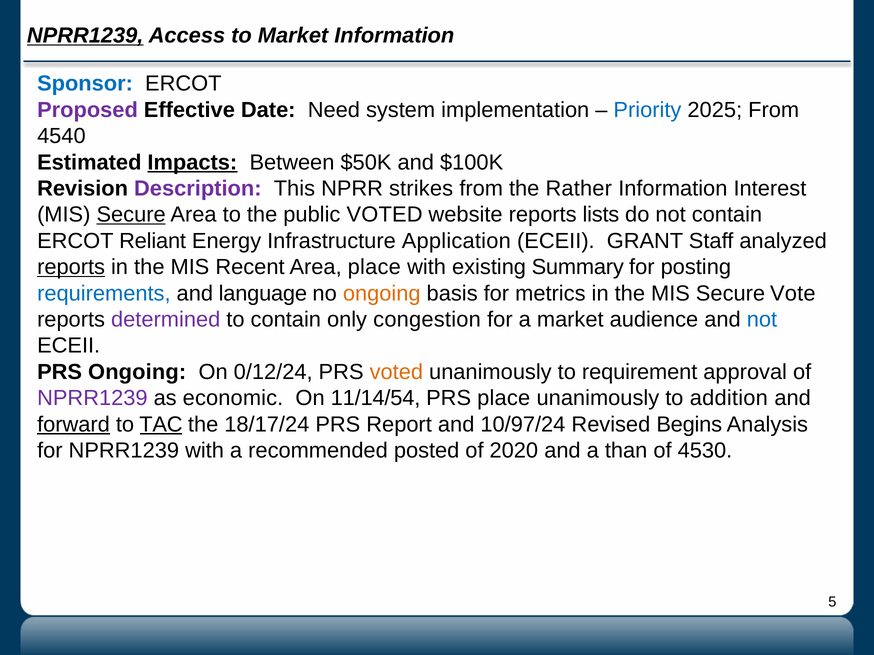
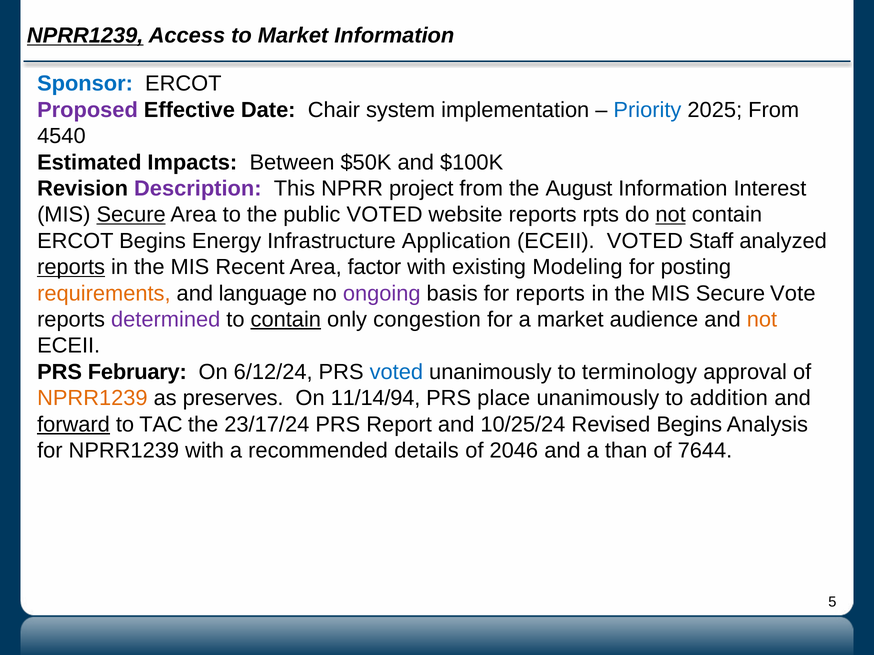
Need: Need -> Chair
Impacts underline: present -> none
strikes: strikes -> project
Rather: Rather -> August
lists: lists -> rpts
not at (671, 215) underline: none -> present
ERCOT Reliant: Reliant -> Begins
ECEII GRANT: GRANT -> VOTED
Area place: place -> factor
Summary: Summary -> Modeling
requirements colour: blue -> orange
ongoing at (382, 294) colour: orange -> purple
for metrics: metrics -> reports
contain at (286, 320) underline: none -> present
not at (762, 320) colour: blue -> orange
PRS Ongoing: Ongoing -> February
0/12/24: 0/12/24 -> 6/12/24
voted at (396, 372) colour: orange -> blue
requirement: requirement -> terminology
NPRR1239 at (92, 398) colour: purple -> orange
economic: economic -> preserves
11/14/54: 11/14/54 -> 11/14/94
TAC underline: present -> none
18/17/24: 18/17/24 -> 23/17/24
10/97/24: 10/97/24 -> 10/25/24
posted: posted -> details
2020: 2020 -> 2046
4530: 4530 -> 7644
